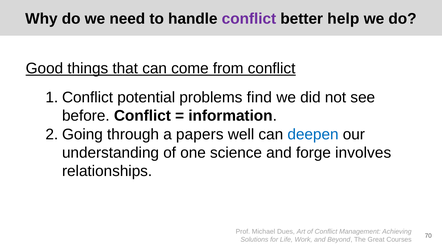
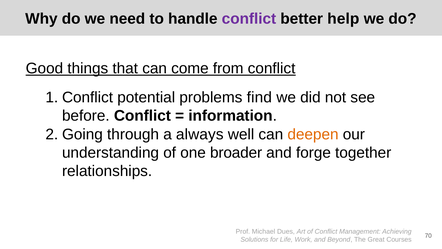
papers: papers -> always
deepen colour: blue -> orange
science: science -> broader
involves: involves -> together
